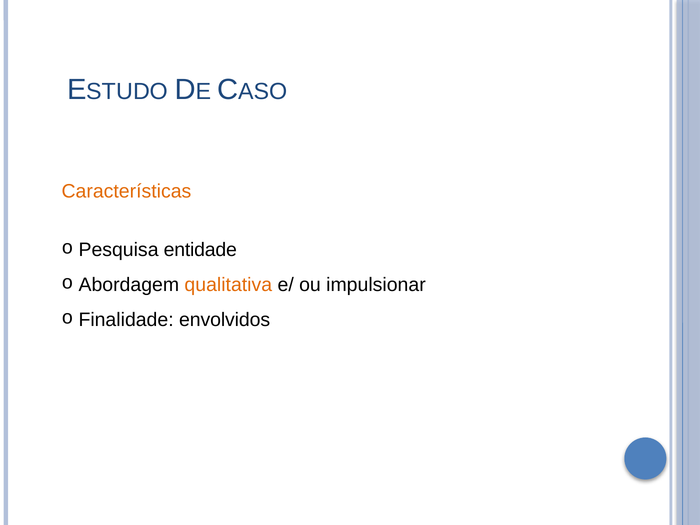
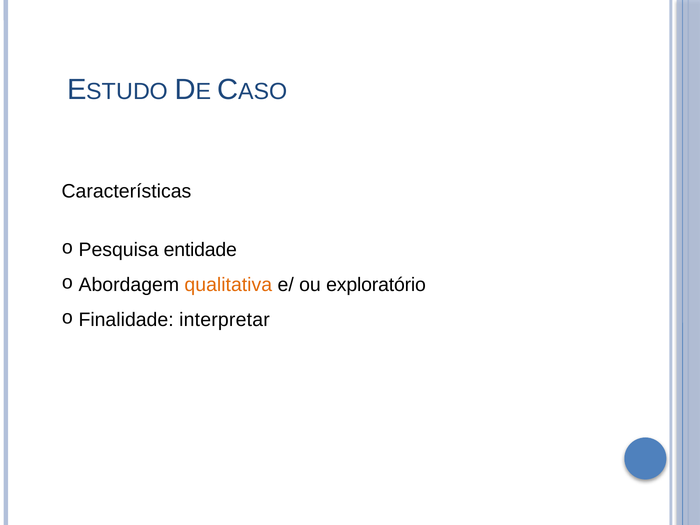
Características colour: orange -> black
impulsionar: impulsionar -> exploratório
envolvidos: envolvidos -> interpretar
